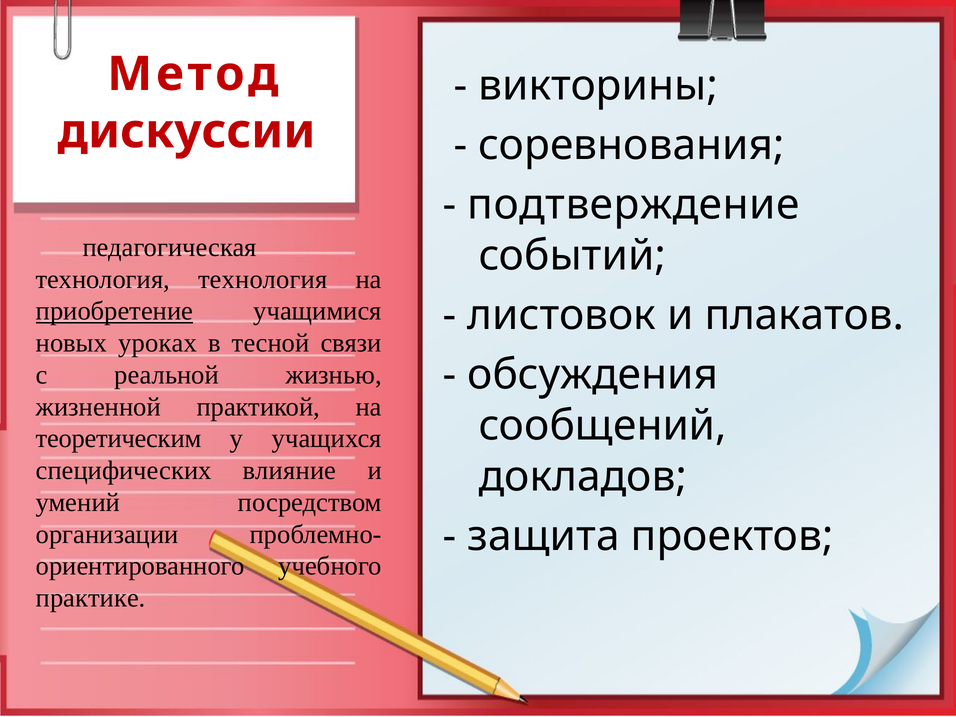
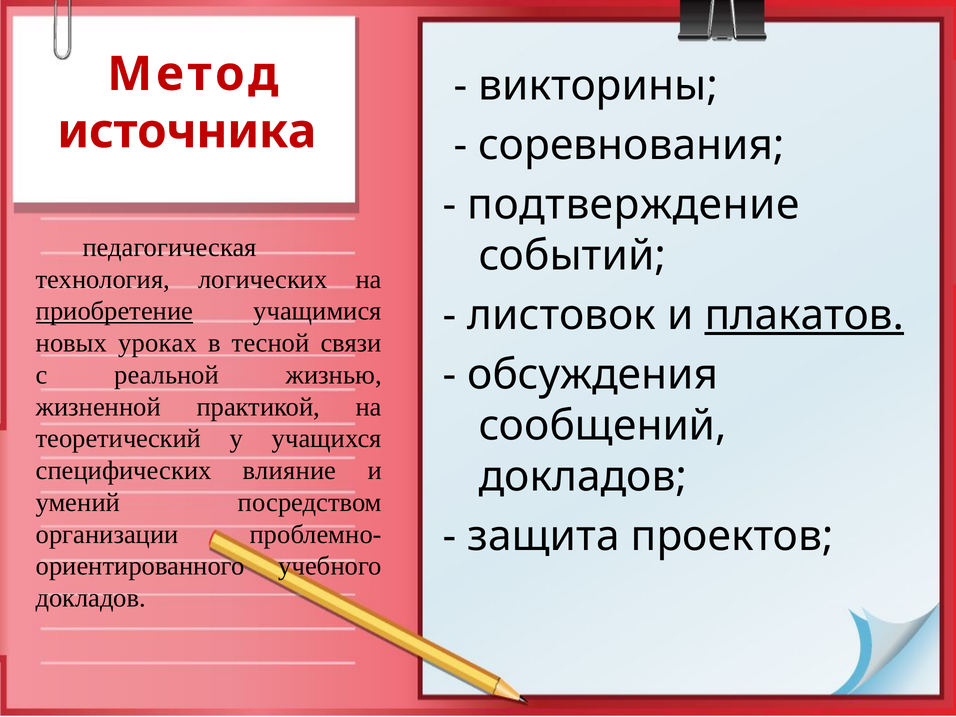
дискуссии: дискуссии -> источника
технология технология: технология -> логических
плакатов underline: none -> present
теоретическим: теоретическим -> теоретический
практике at (91, 598): практике -> докладов
